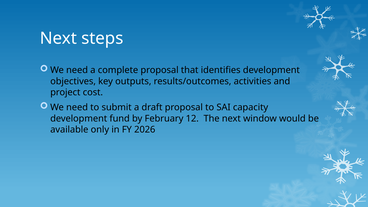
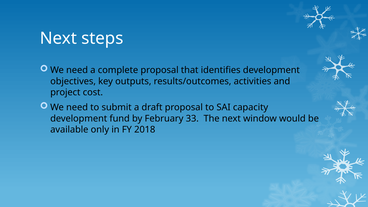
12: 12 -> 33
2026: 2026 -> 2018
